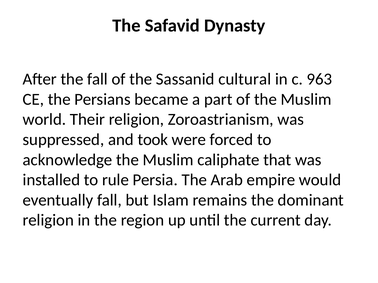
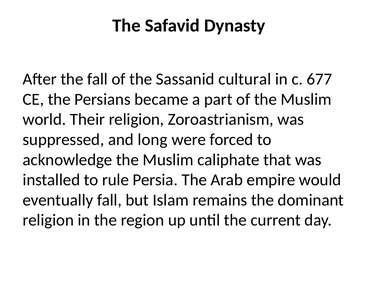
963: 963 -> 677
took: took -> long
